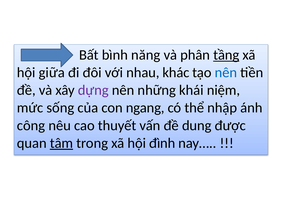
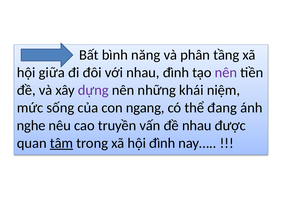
tầng underline: present -> none
nhau khác: khác -> đình
nên at (226, 73) colour: blue -> purple
nhập: nhập -> đang
công: công -> nghe
thuyết: thuyết -> truyền
đề dung: dung -> nhau
